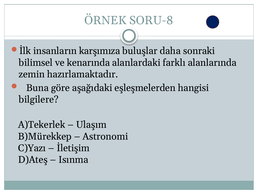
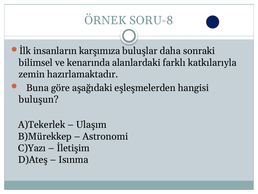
alanlarında: alanlarında -> katkılarıyla
bilgilere: bilgilere -> buluşun
